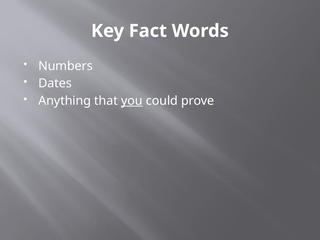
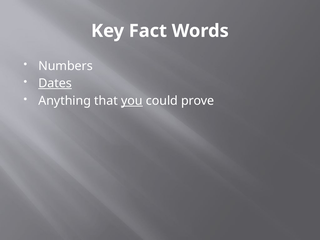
Dates underline: none -> present
